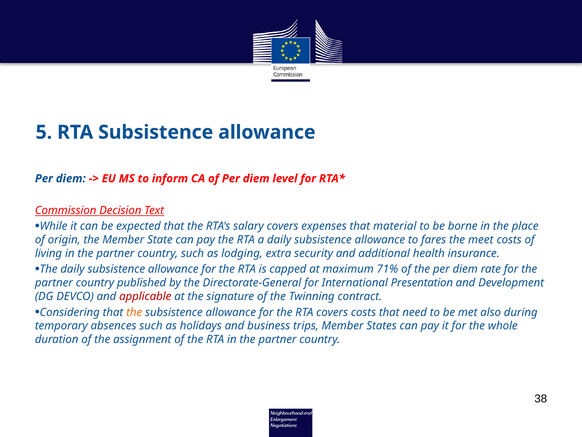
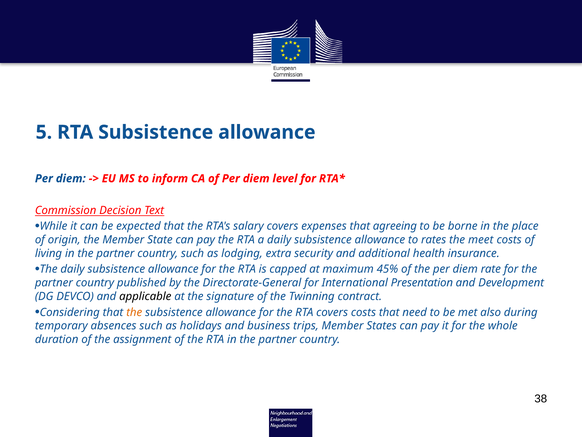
material: material -> agreeing
fares: fares -> rates
71%: 71% -> 45%
applicable colour: red -> black
